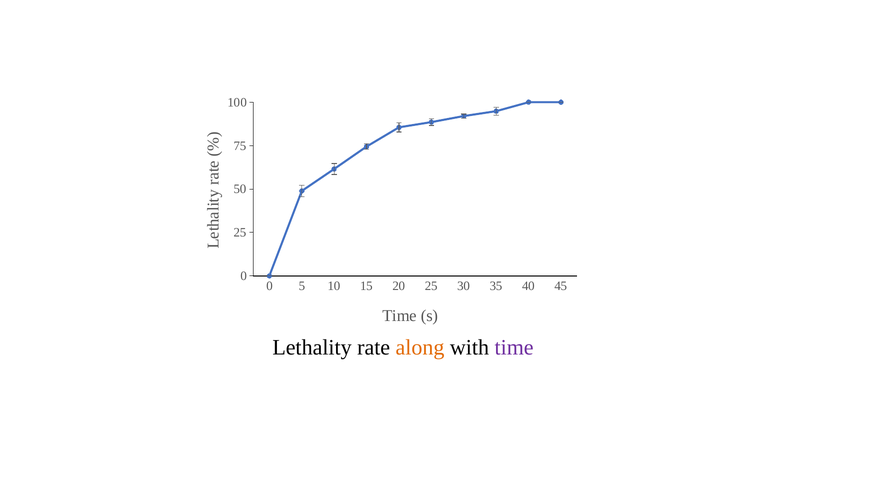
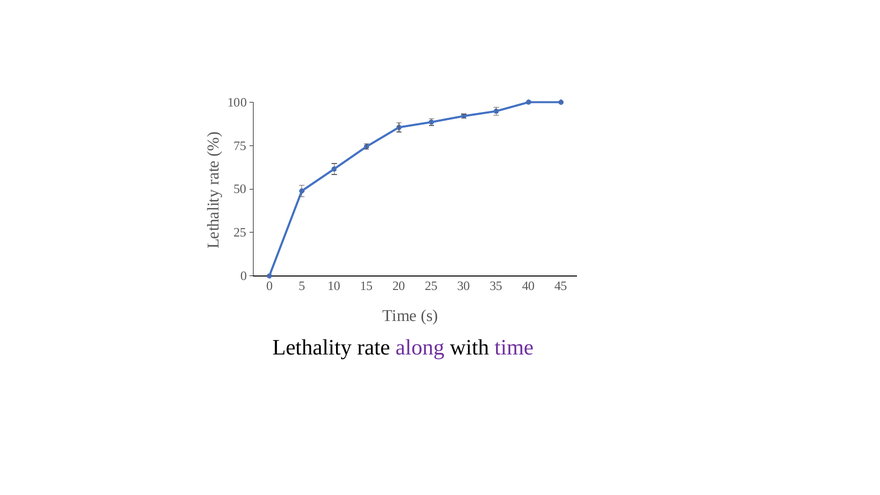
along colour: orange -> purple
